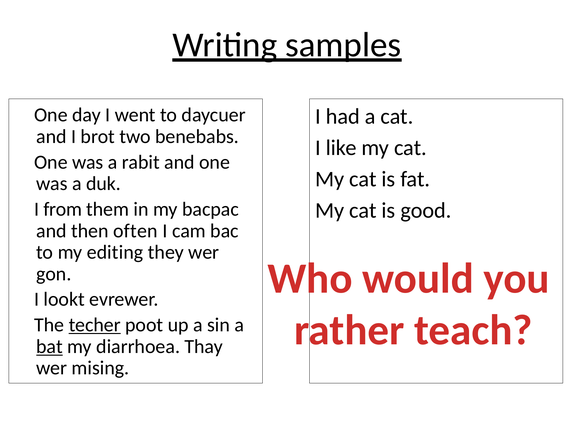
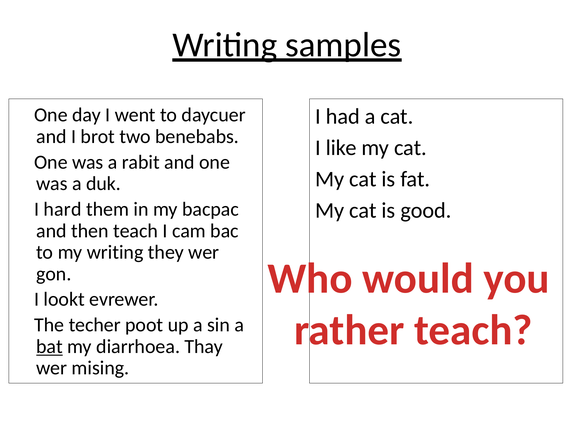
from: from -> hard
then often: often -> teach
my editing: editing -> writing
techer underline: present -> none
